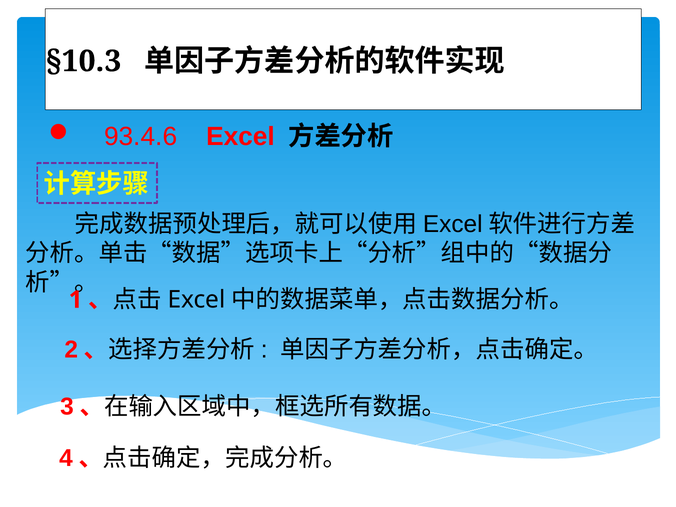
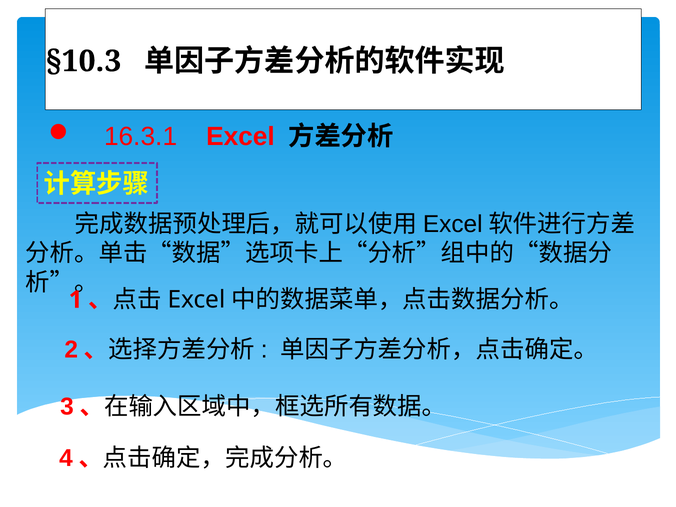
93.4.6: 93.4.6 -> 16.3.1
